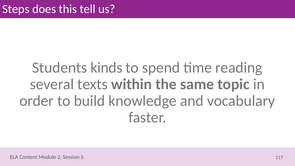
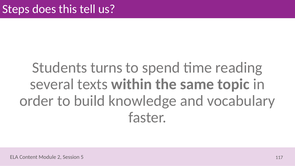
kinds: kinds -> turns
